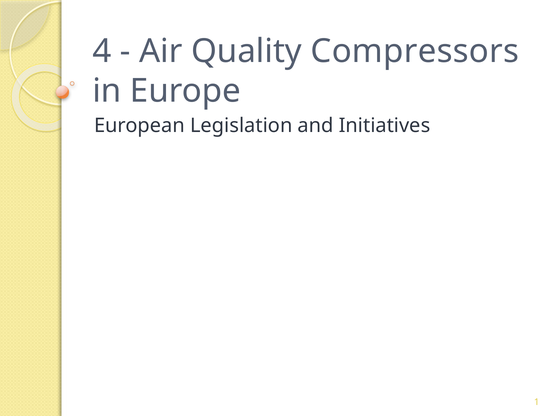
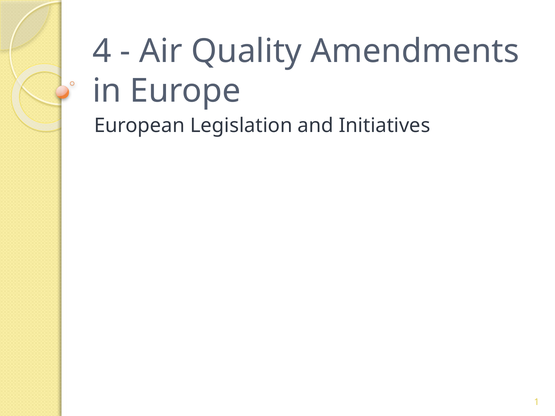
Compressors: Compressors -> Amendments
